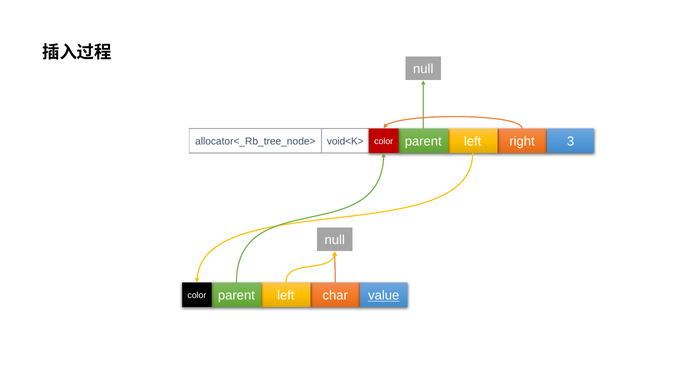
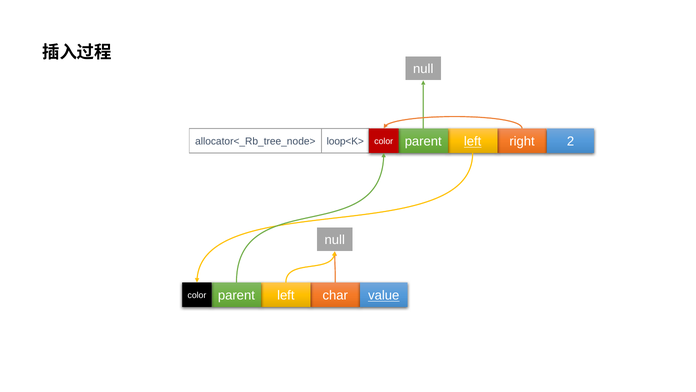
left at (473, 141) underline: none -> present
void<K>: void<K> -> loop<K>
3: 3 -> 2
